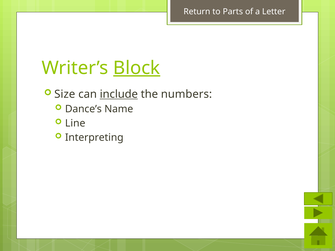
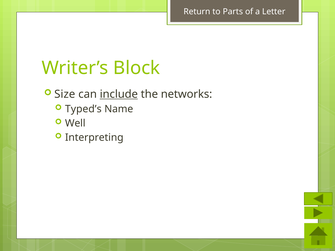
Block underline: present -> none
numbers: numbers -> networks
Dance’s: Dance’s -> Typed’s
Line: Line -> Well
